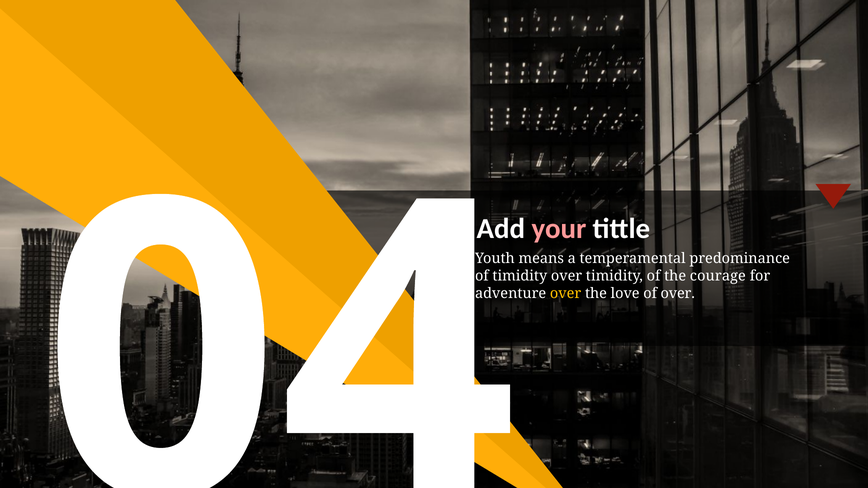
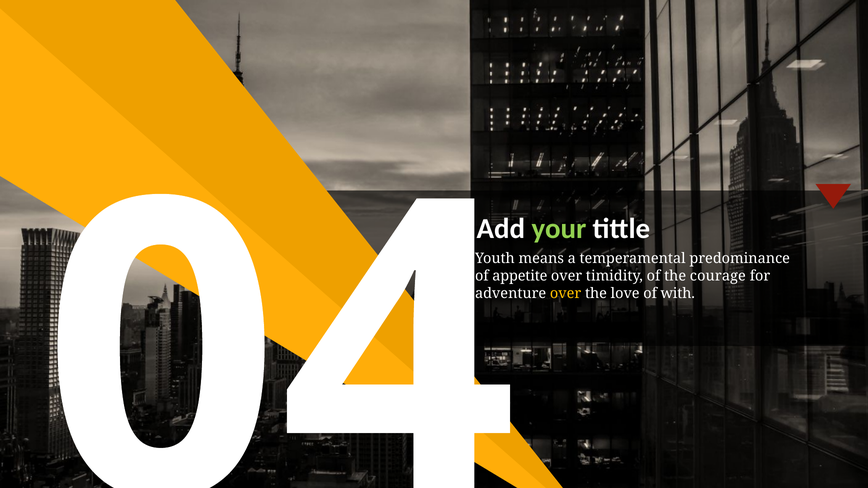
your colour: pink -> light green
of timidity: timidity -> appetite
of over: over -> with
